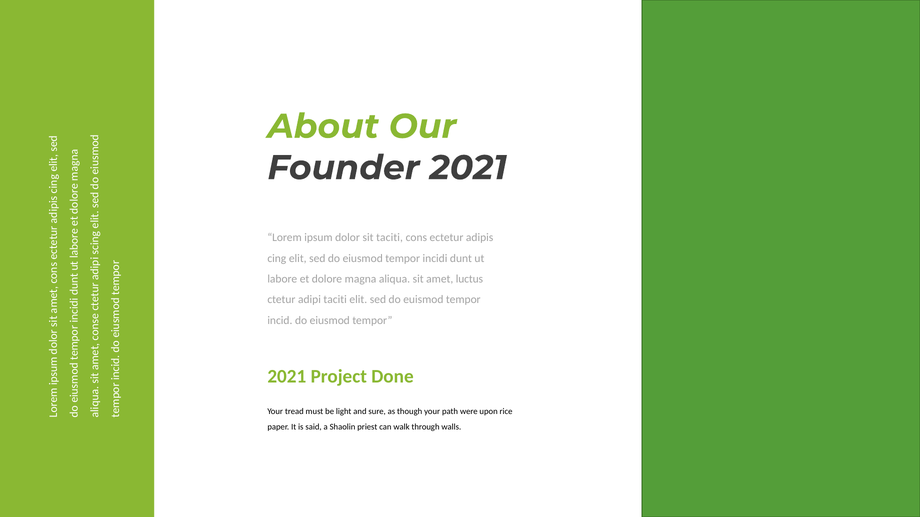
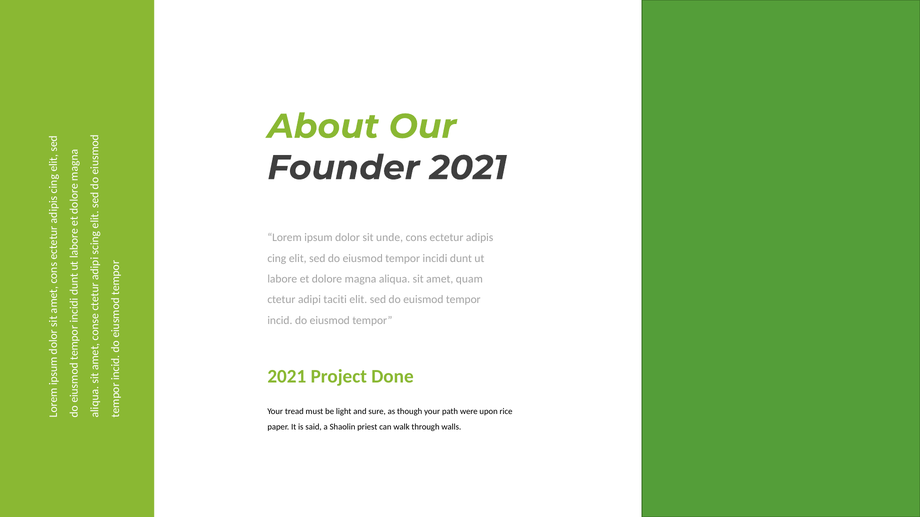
sit taciti: taciti -> unde
luctus: luctus -> quam
